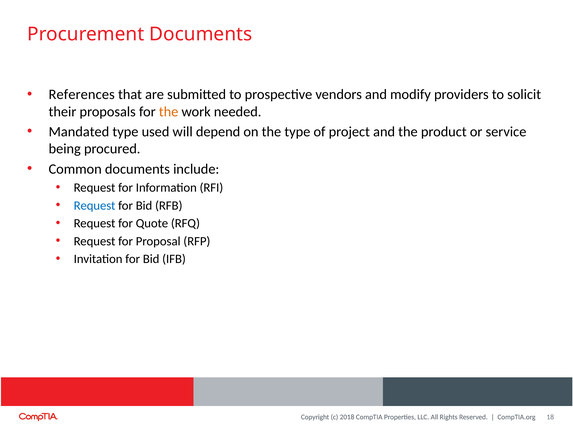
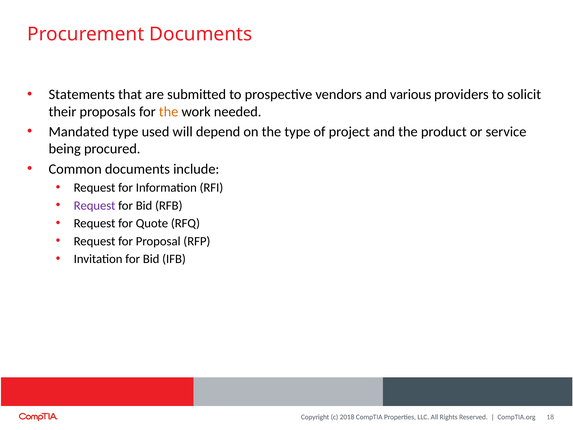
References: References -> Statements
modify: modify -> various
Request at (95, 205) colour: blue -> purple
